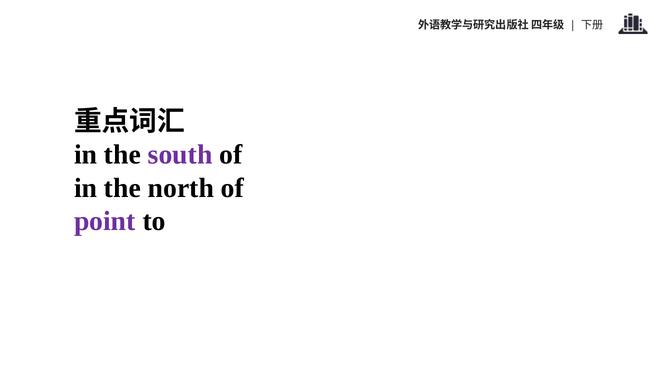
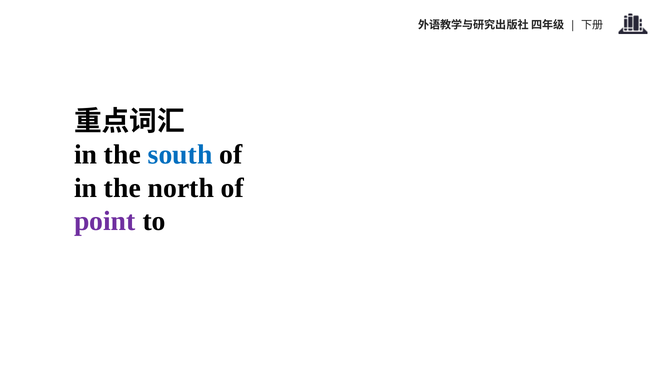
south colour: purple -> blue
